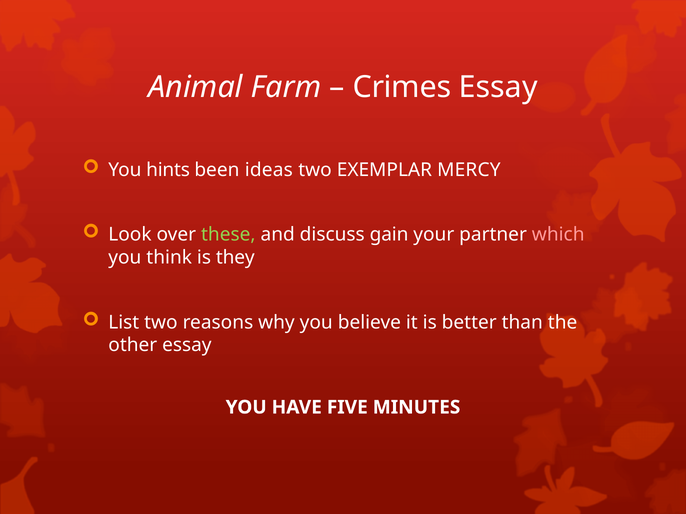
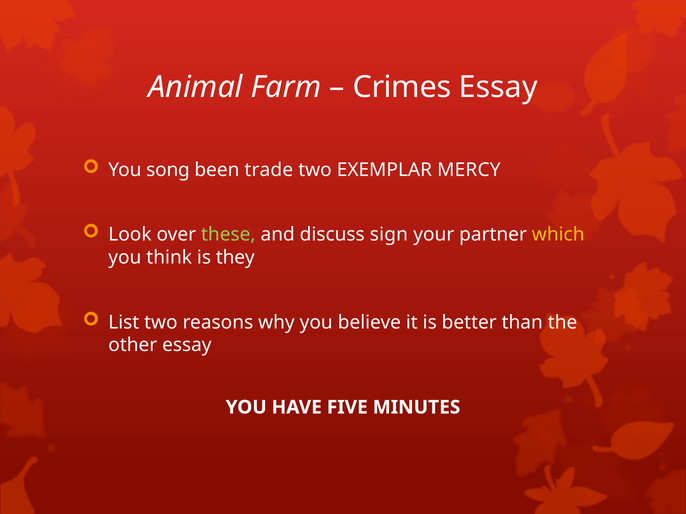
hints: hints -> song
ideas: ideas -> trade
gain: gain -> sign
which colour: pink -> yellow
